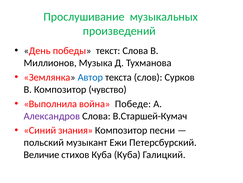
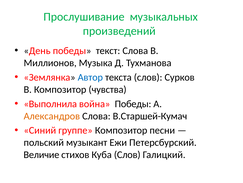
чувство: чувство -> чувства
война Победе: Победе -> Победы
Александров colour: purple -> orange
знания: знания -> группе
Куба Куба: Куба -> Слов
